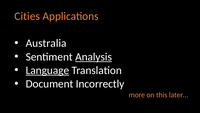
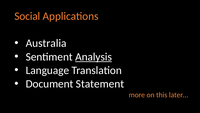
Cities: Cities -> Social
Language underline: present -> none
Incorrectly: Incorrectly -> Statement
